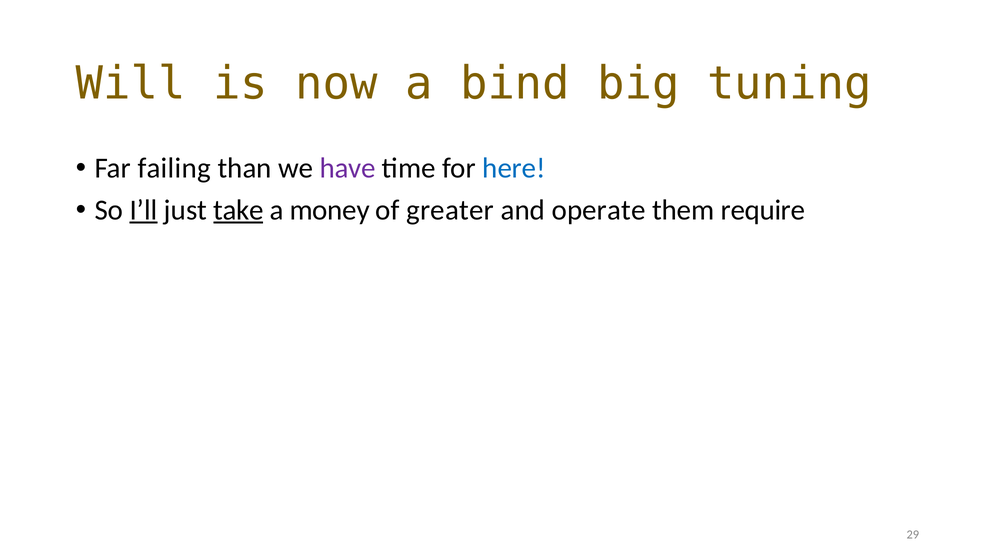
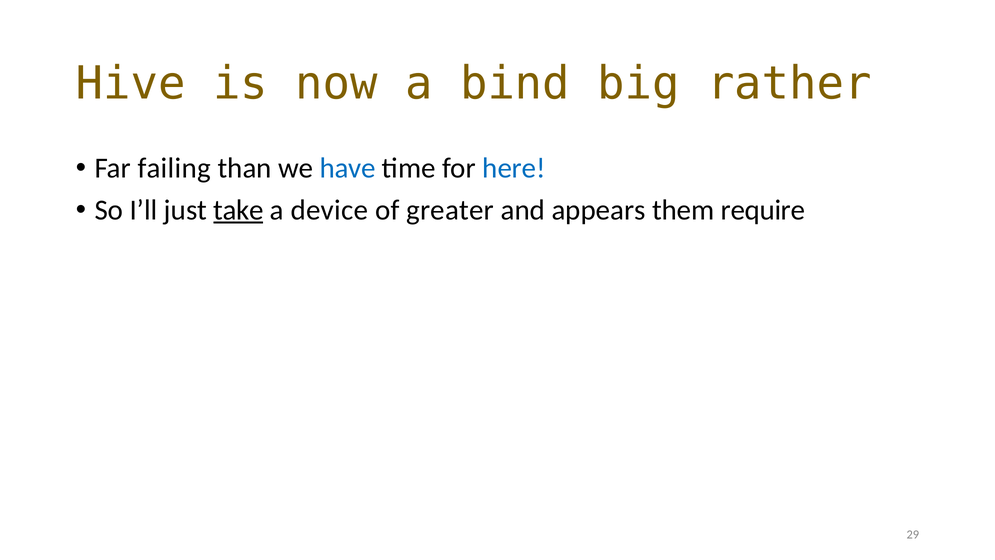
Will: Will -> Hive
tuning: tuning -> rather
have colour: purple -> blue
I’ll underline: present -> none
money: money -> device
operate: operate -> appears
